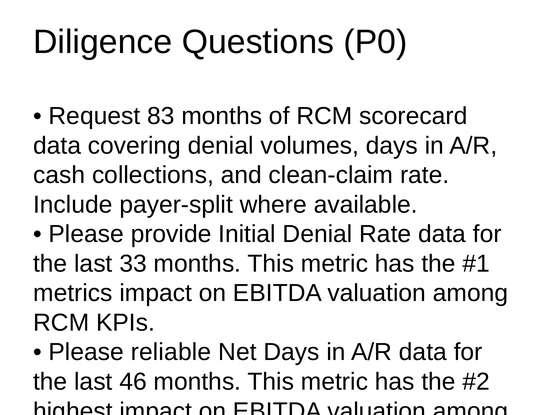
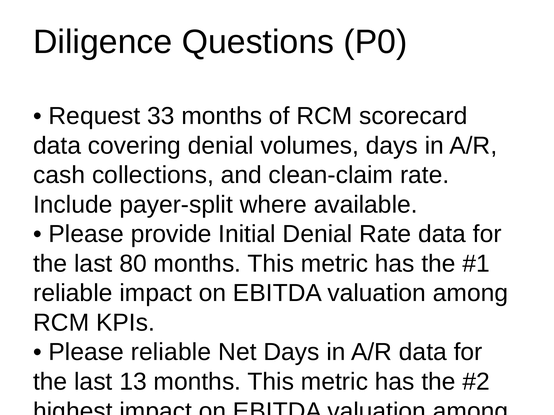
83: 83 -> 33
33: 33 -> 80
metrics at (73, 293): metrics -> reliable
46: 46 -> 13
